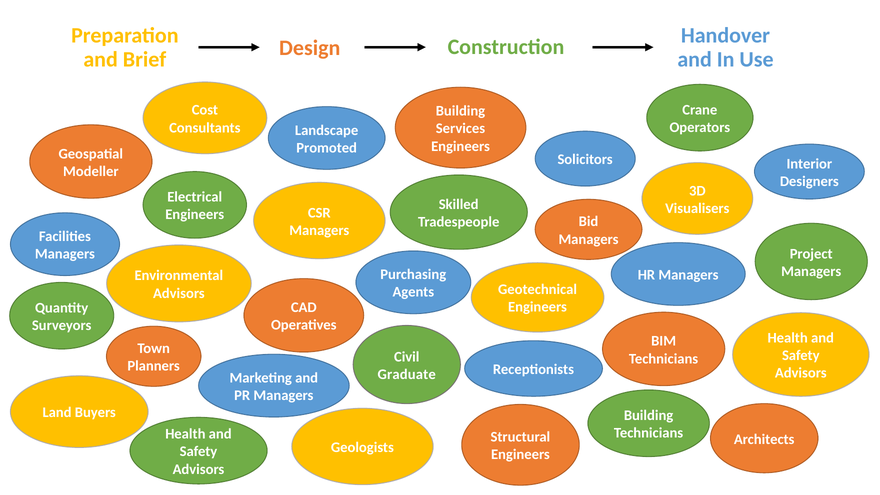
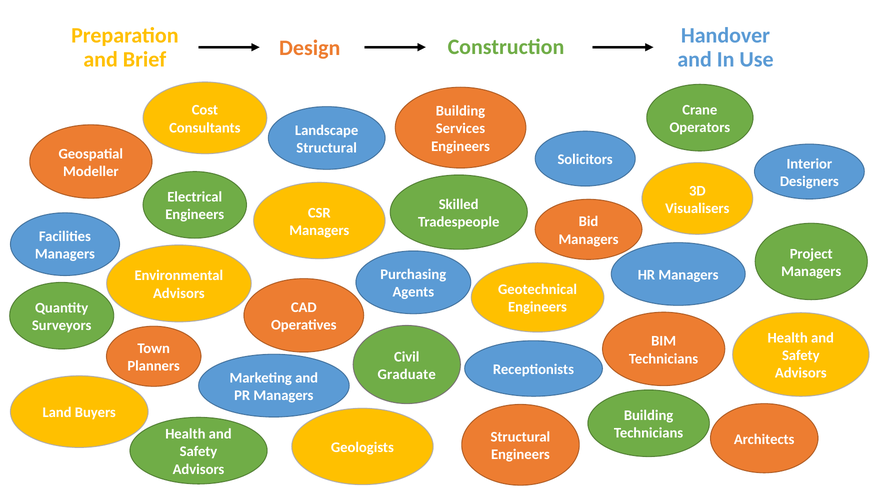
Promoted at (327, 148): Promoted -> Structural
